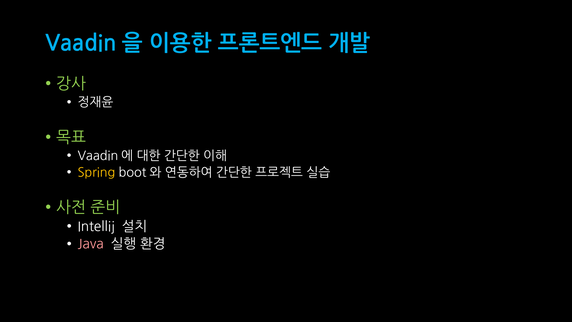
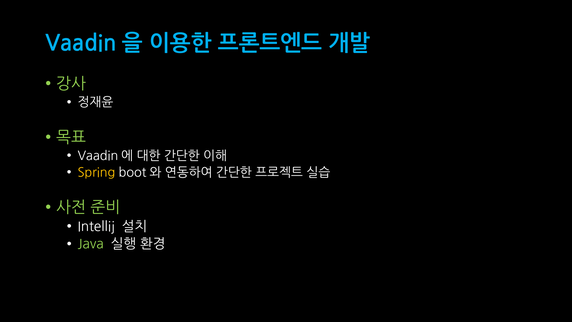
Java colour: pink -> light green
